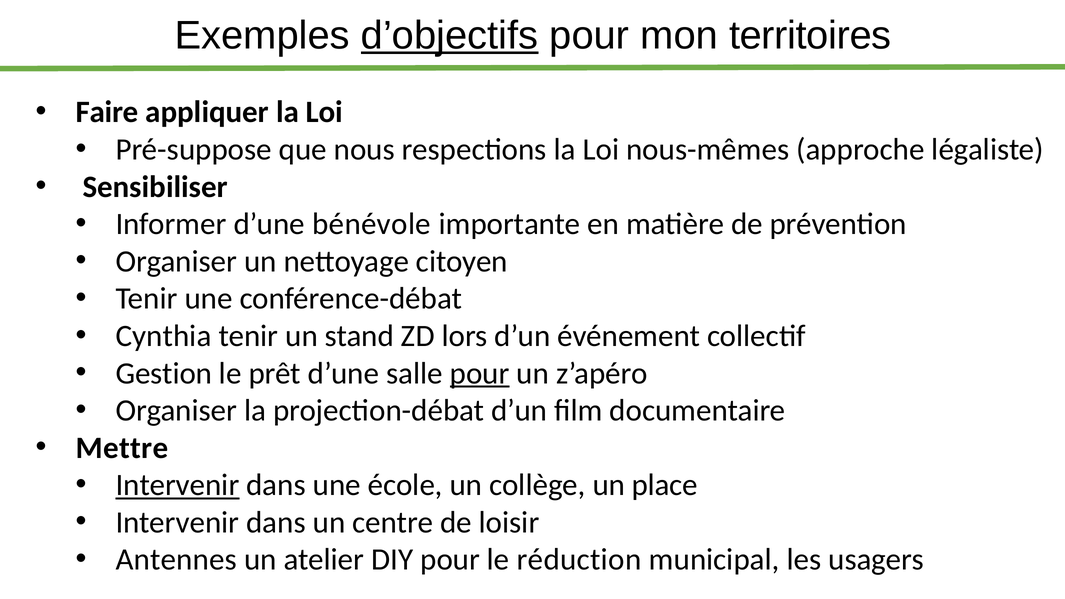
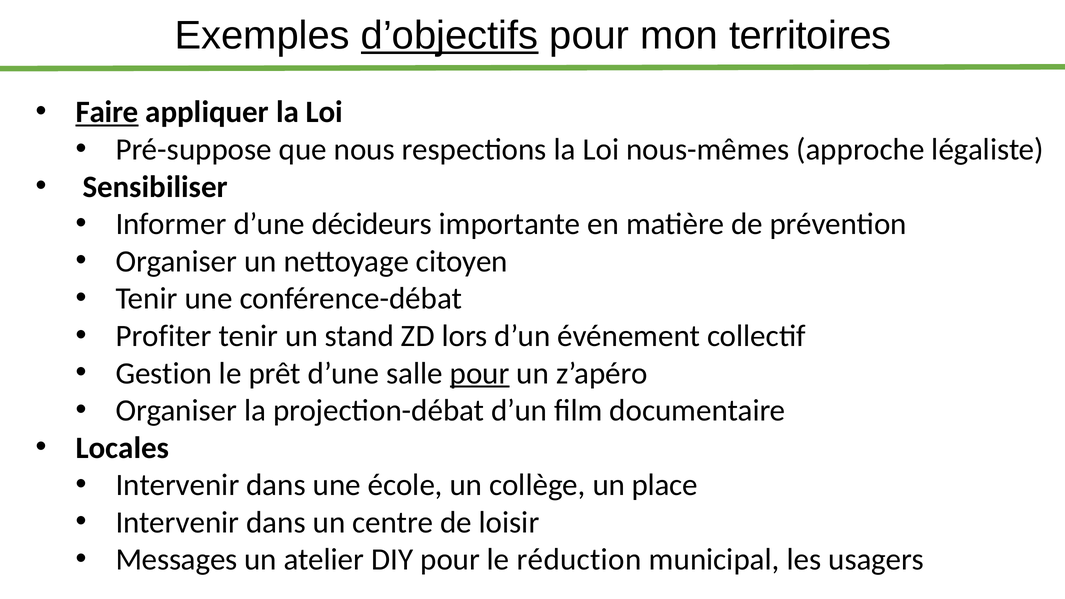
Faire underline: none -> present
bénévole: bénévole -> décideurs
Cynthia: Cynthia -> Profiter
Mettre: Mettre -> Locales
Intervenir at (177, 485) underline: present -> none
Antennes: Antennes -> Messages
